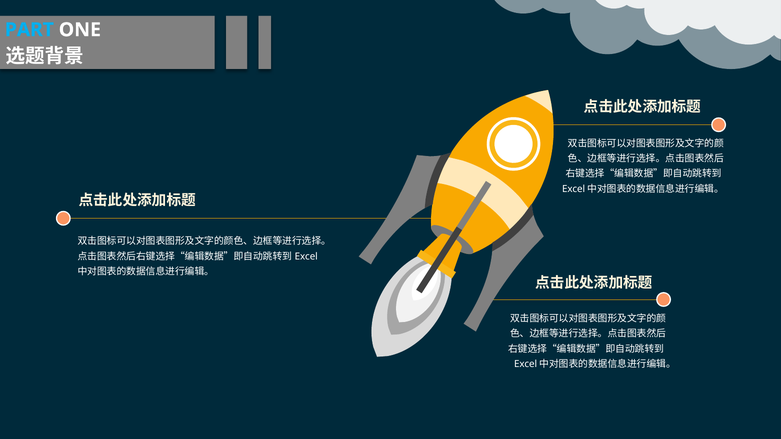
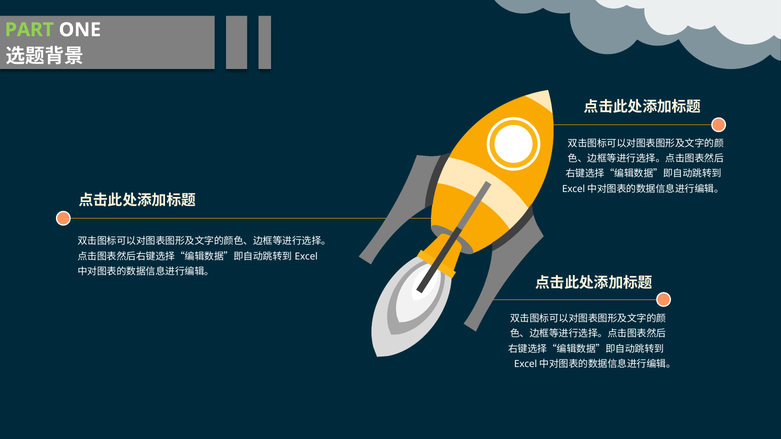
PART colour: light blue -> light green
